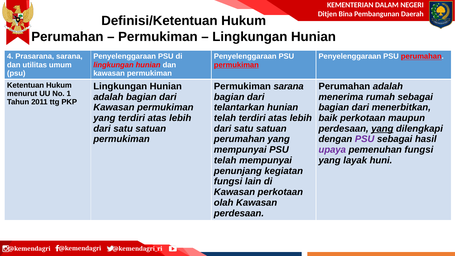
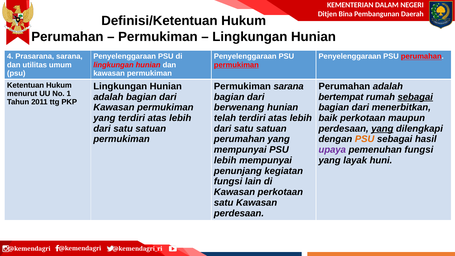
menerima: menerima -> bertempat
sebagai at (415, 97) underline: none -> present
telantarkan: telantarkan -> berwenang
PSU at (365, 139) colour: purple -> orange
telah at (225, 160): telah -> lebih
olah at (224, 203): olah -> satu
